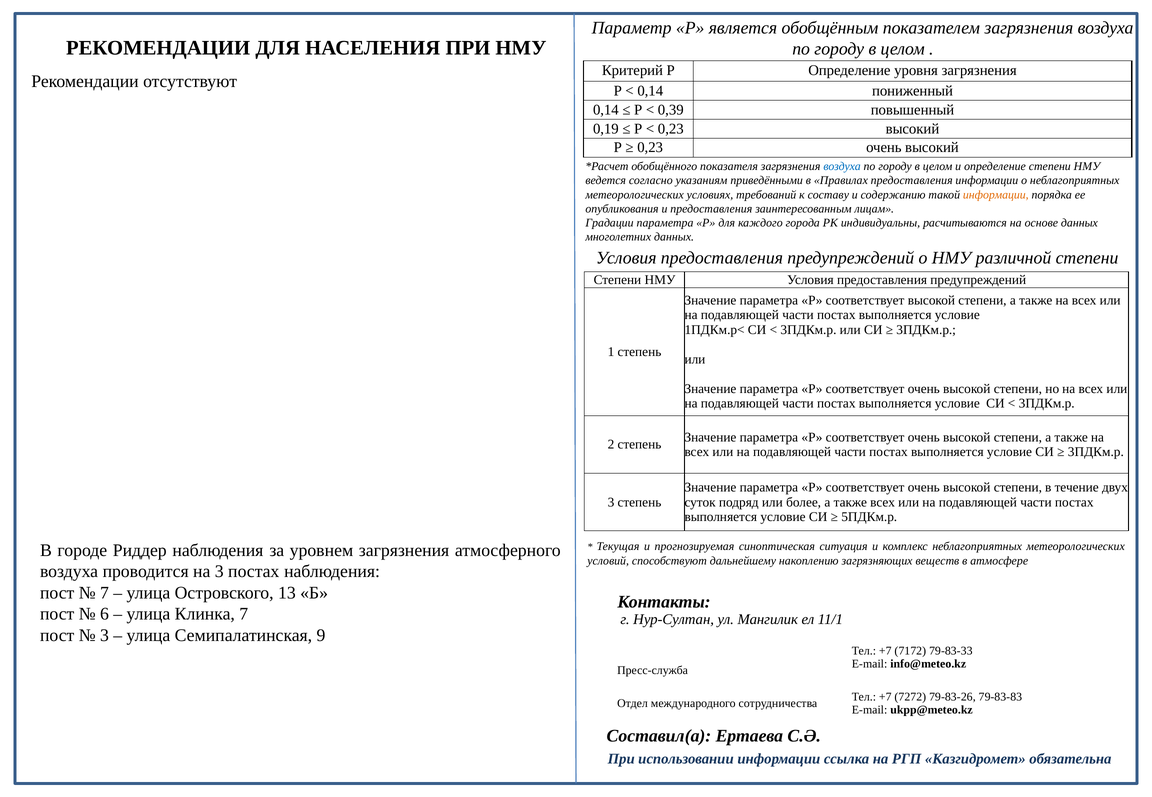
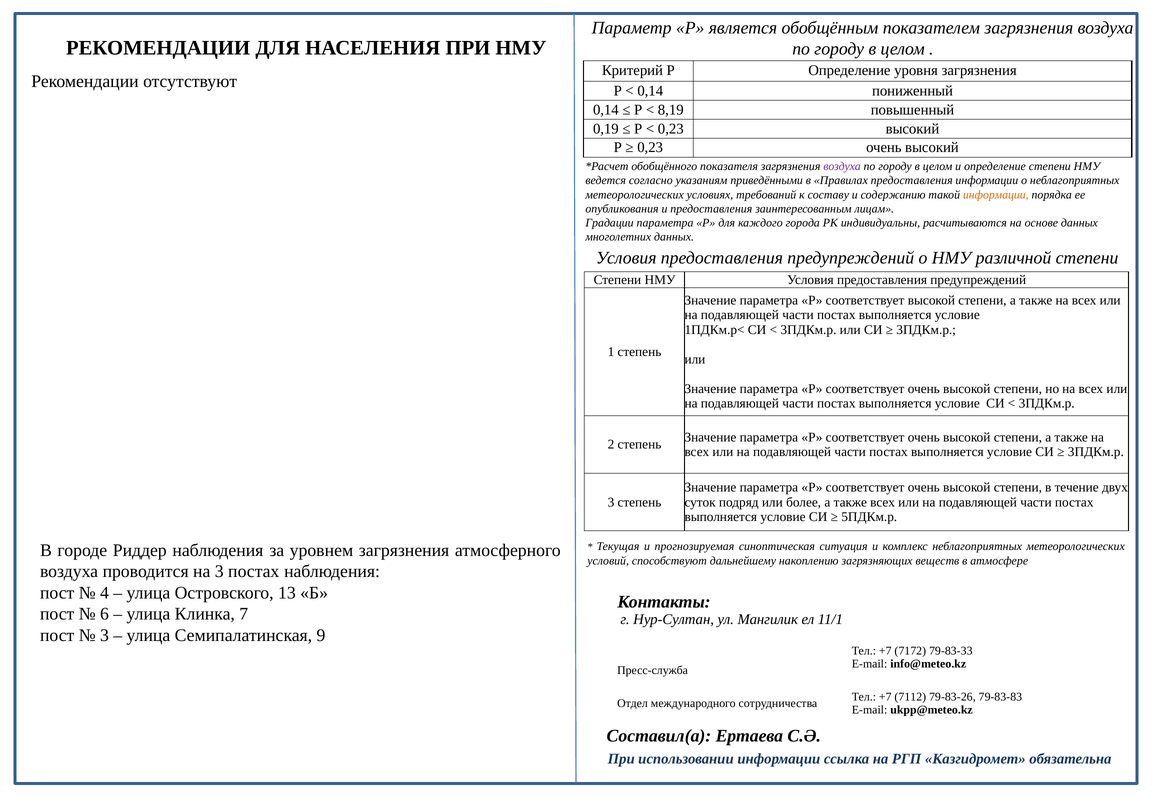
0,39: 0,39 -> 8,19
воздуха at (842, 166) colour: blue -> purple
7 at (104, 593): 7 -> 4
7272: 7272 -> 7112
